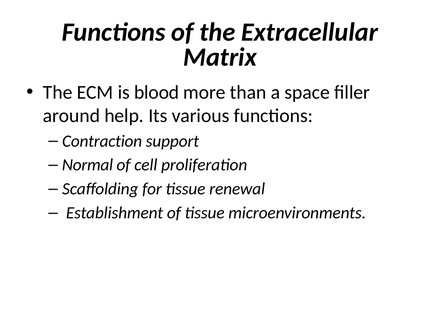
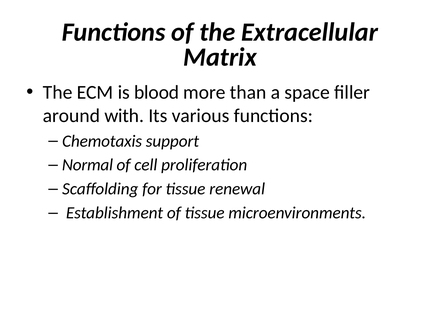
help: help -> with
Contraction: Contraction -> Chemotaxis
